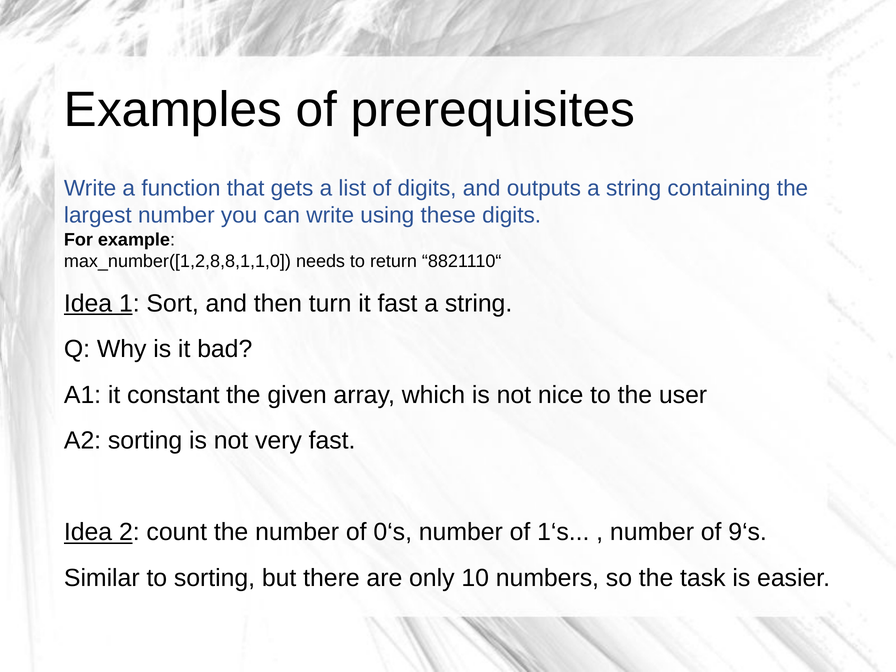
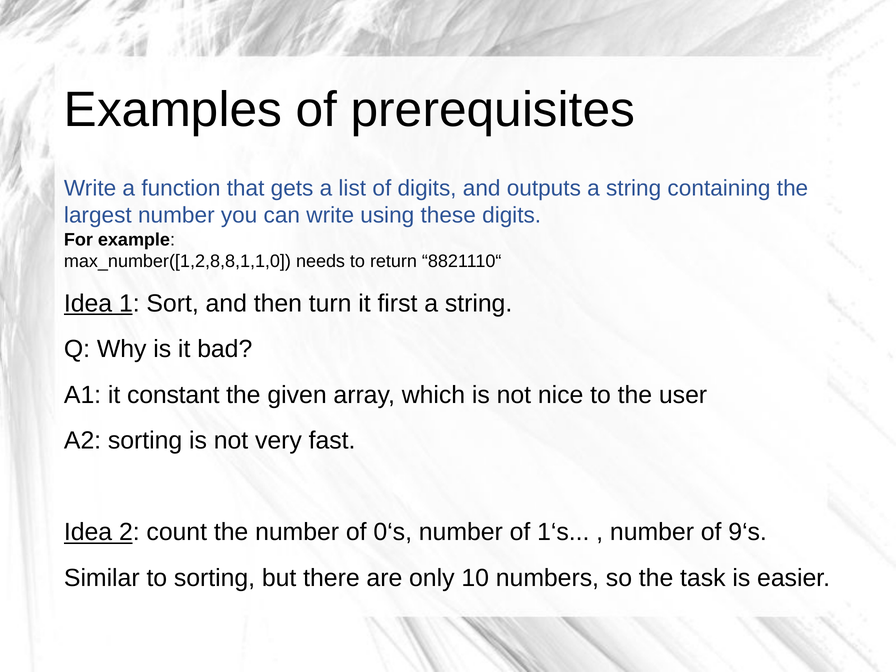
it fast: fast -> first
